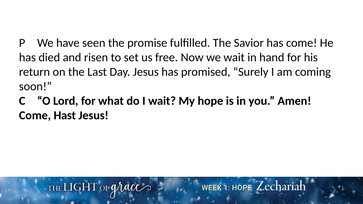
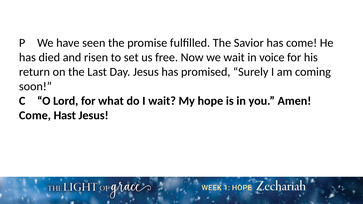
hand: hand -> voice
